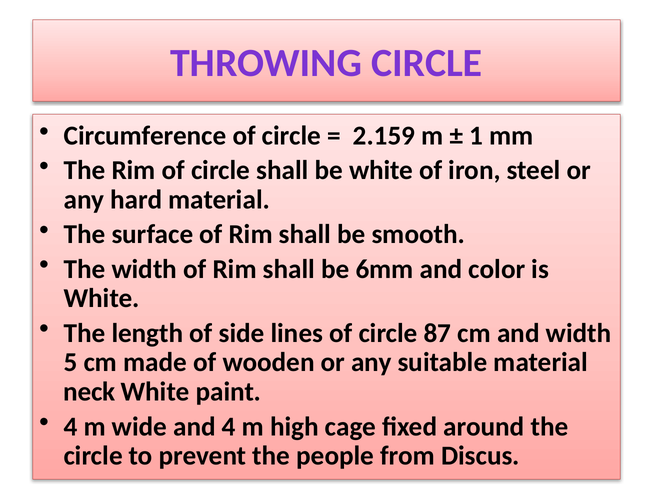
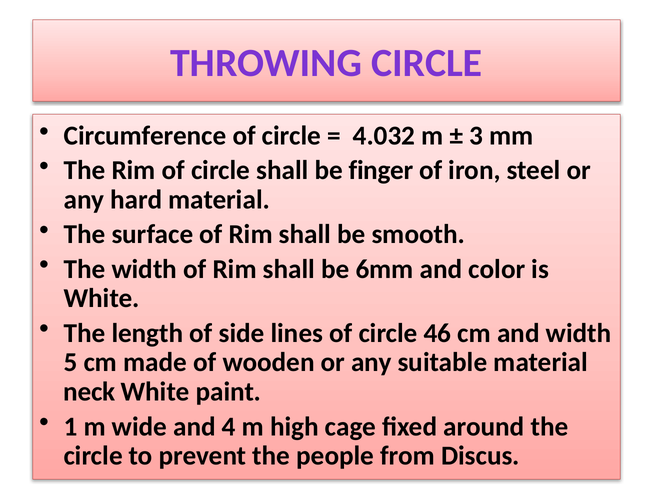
2.159: 2.159 -> 4.032
1: 1 -> 3
be white: white -> finger
87: 87 -> 46
4 at (71, 426): 4 -> 1
